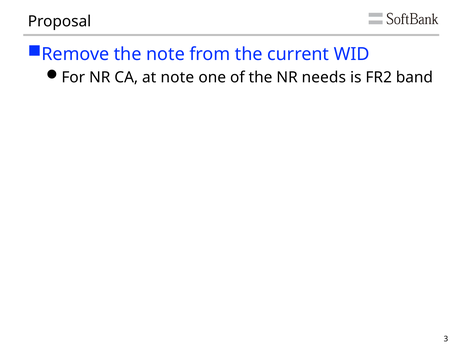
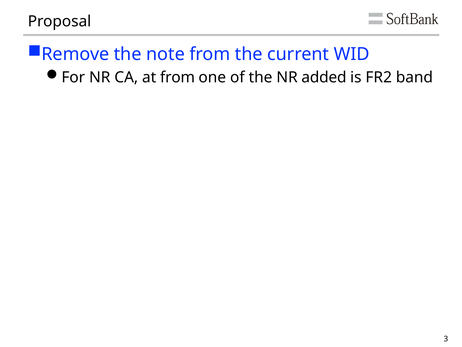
at note: note -> from
needs: needs -> added
